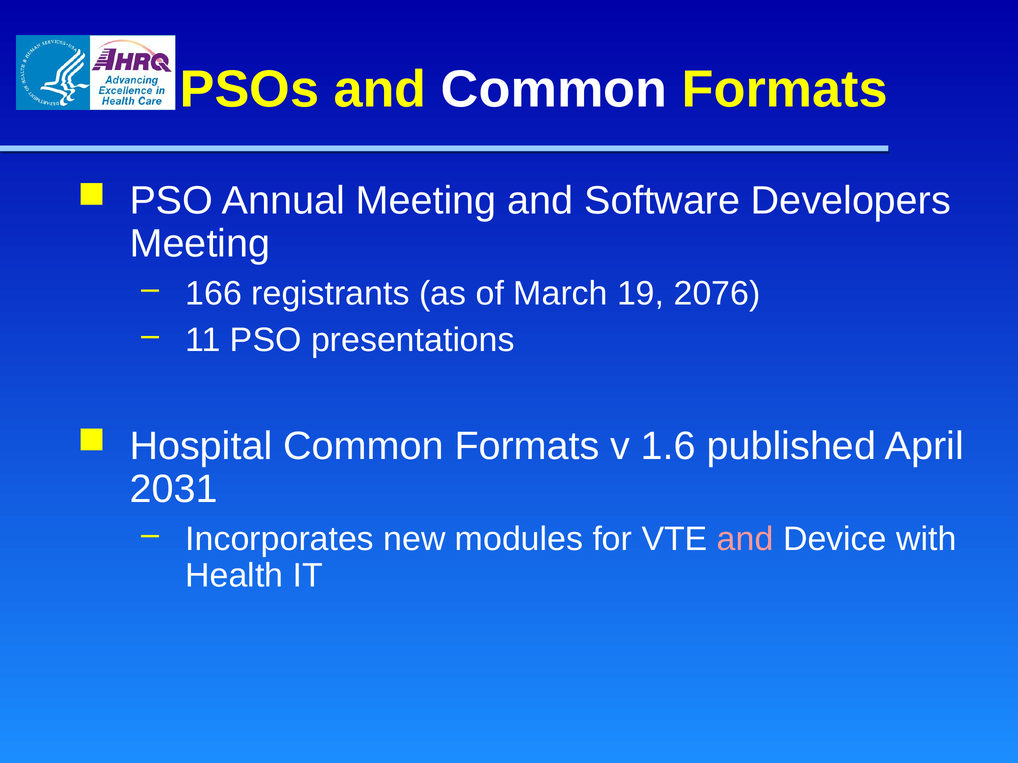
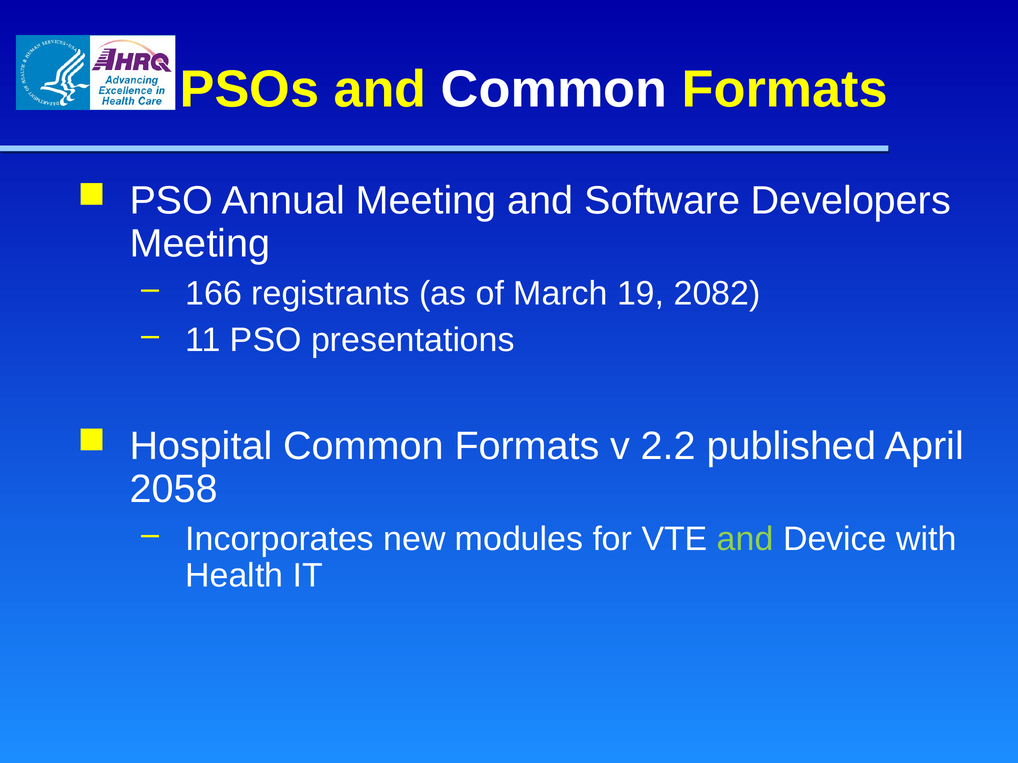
2076: 2076 -> 2082
1.6: 1.6 -> 2.2
2031: 2031 -> 2058
and at (745, 539) colour: pink -> light green
